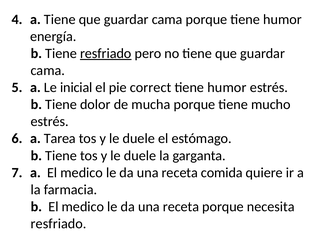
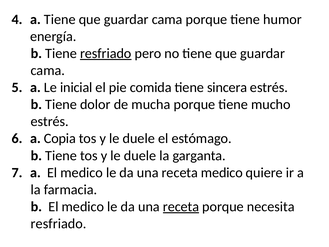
correct: correct -> comida
humor at (227, 87): humor -> sincera
Tarea: Tarea -> Copia
receta comida: comida -> medico
receta at (181, 206) underline: none -> present
